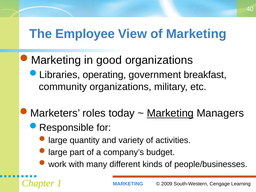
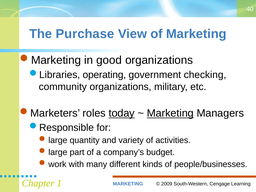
Employee: Employee -> Purchase
breakfast: breakfast -> checking
today underline: none -> present
